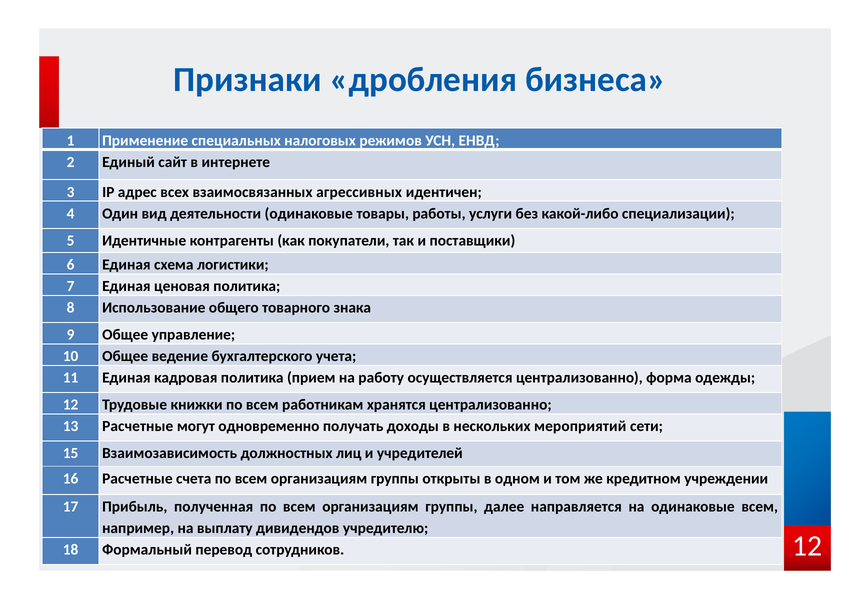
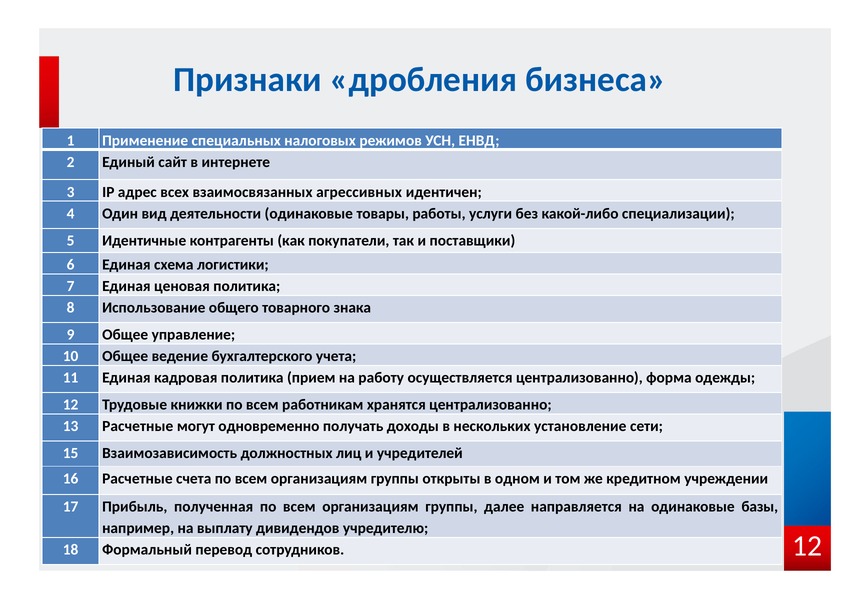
мероприятий: мероприятий -> установление
одинаковые всем: всем -> базы
